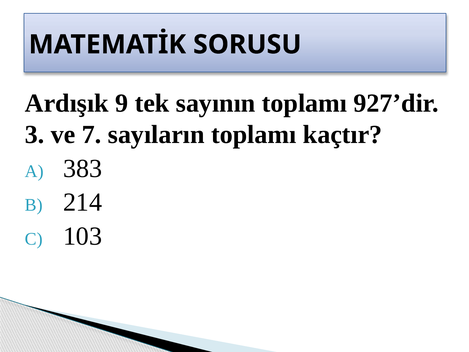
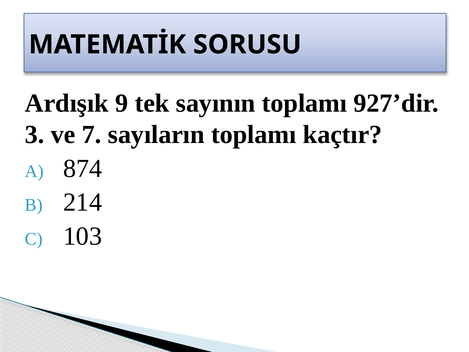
383: 383 -> 874
